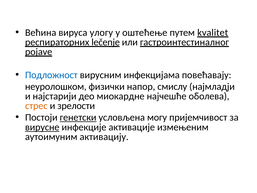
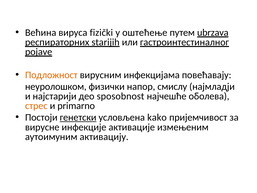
улогу: улогу -> fizički
kvalitet: kvalitet -> ubrzava
lečenje: lečenje -> starijih
Подложност colour: blue -> orange
миокардне: миокардне -> sposobnost
зрелости: зрелости -> primarno
могу: могу -> kako
вирусне underline: present -> none
